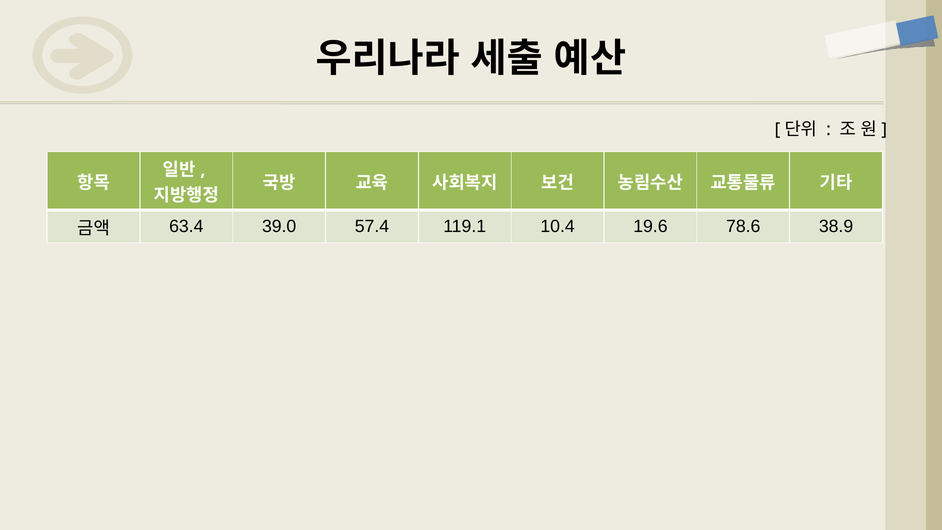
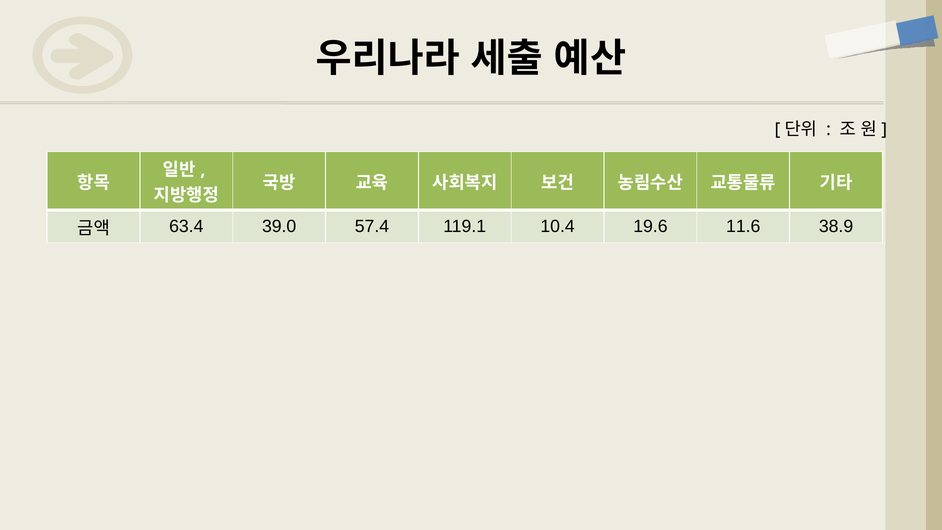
78.6: 78.6 -> 11.6
